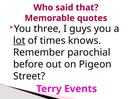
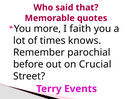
three: three -> more
guys: guys -> faith
lot underline: present -> none
Pigeon: Pigeon -> Crucial
